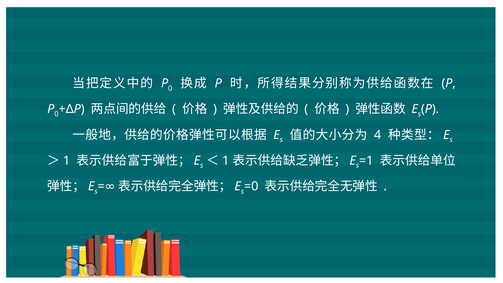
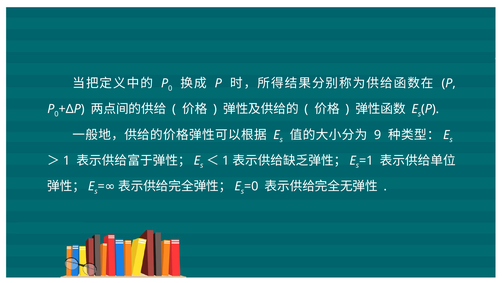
4: 4 -> 9
